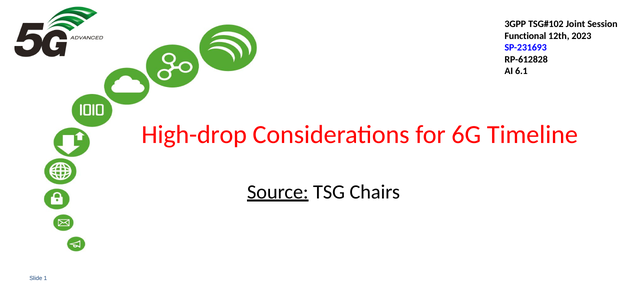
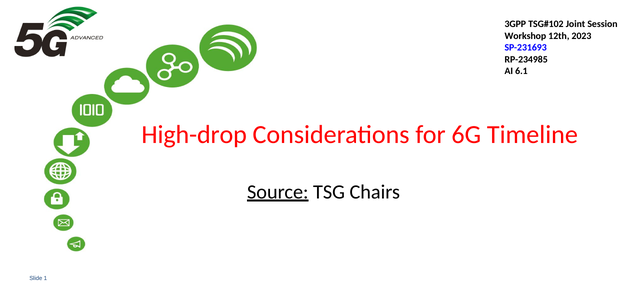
Functional: Functional -> Workshop
RP-612828: RP-612828 -> RP-234985
